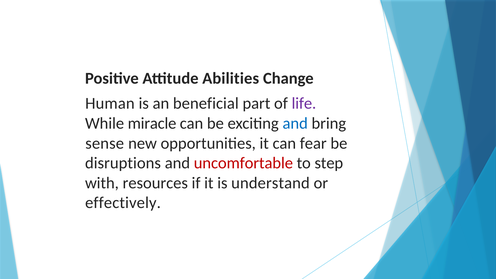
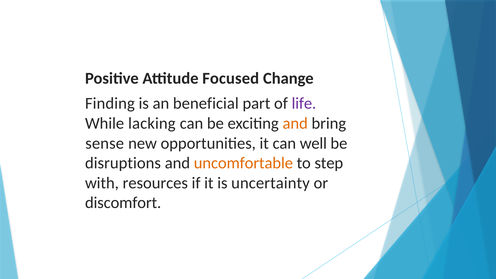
Abilities: Abilities -> Focused
Human: Human -> Finding
miracle: miracle -> lacking
and at (295, 123) colour: blue -> orange
fear: fear -> well
uncomfortable colour: red -> orange
understand: understand -> uncertainty
effectively: effectively -> discomfort
